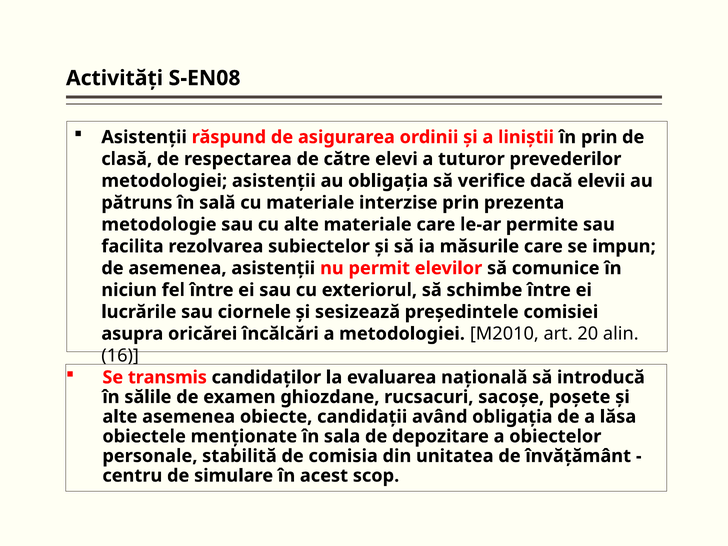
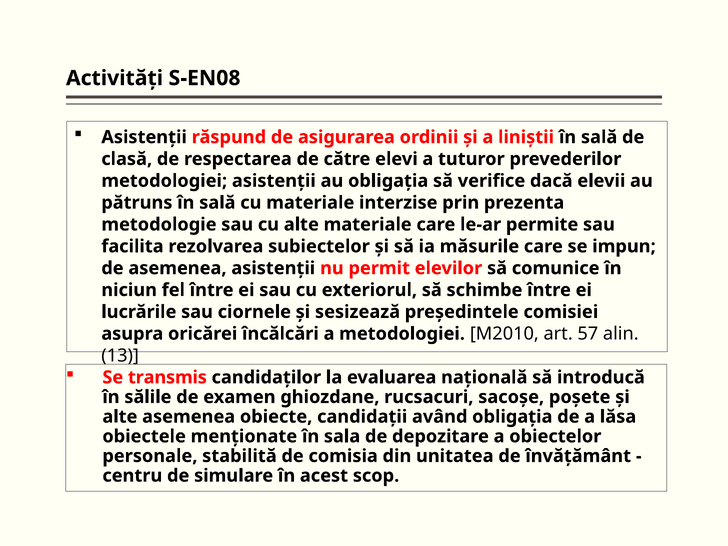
liniştii în prin: prin -> sală
20: 20 -> 57
16: 16 -> 13
